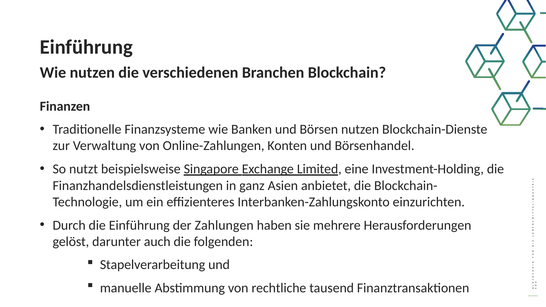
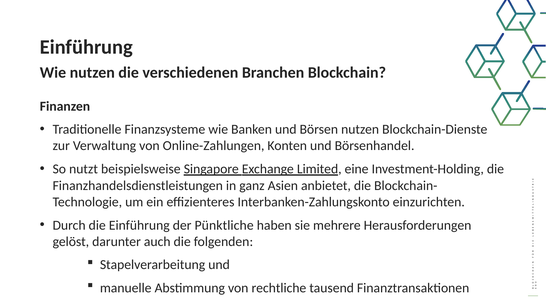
Zahlungen: Zahlungen -> Pünktliche
